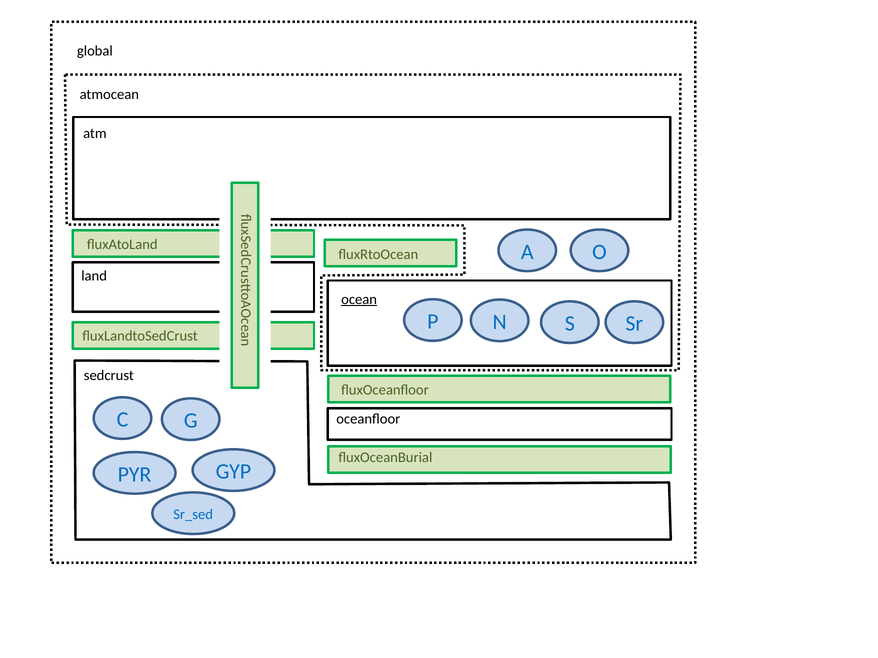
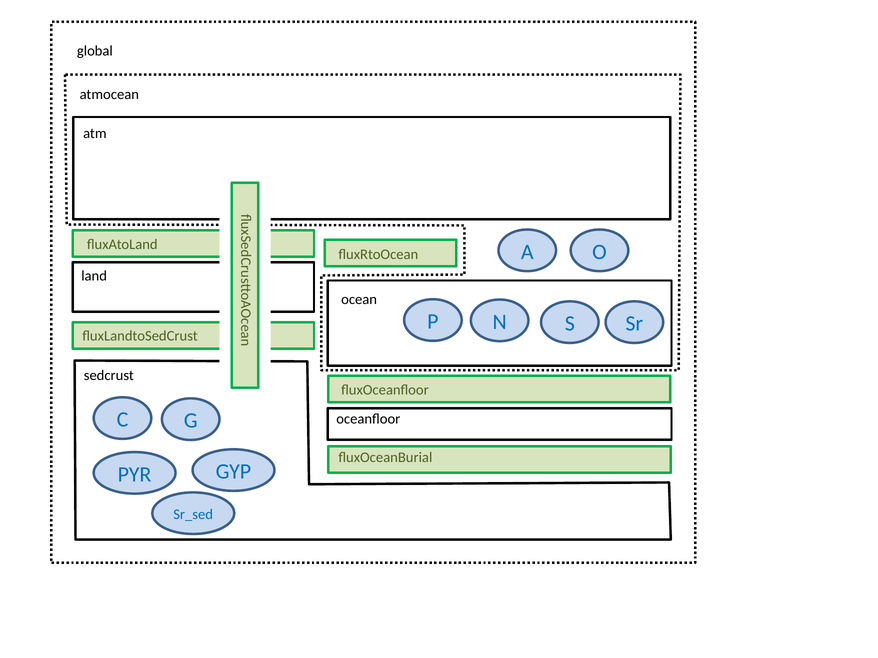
ocean underline: present -> none
